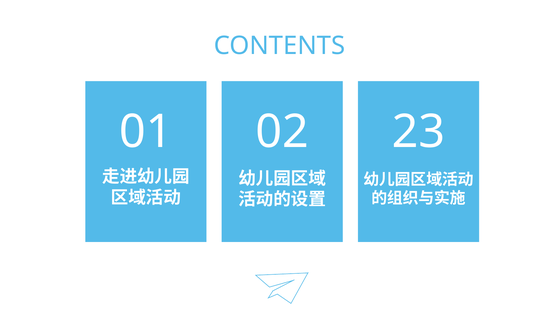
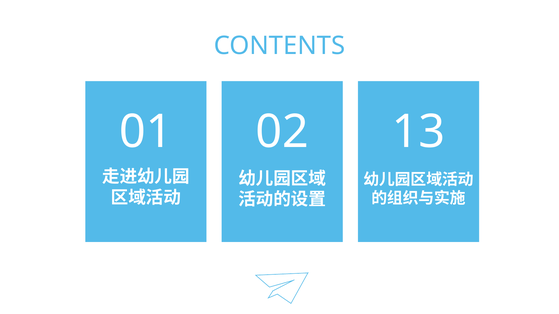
23: 23 -> 13
